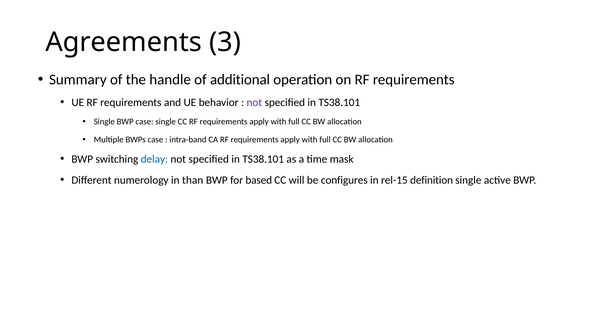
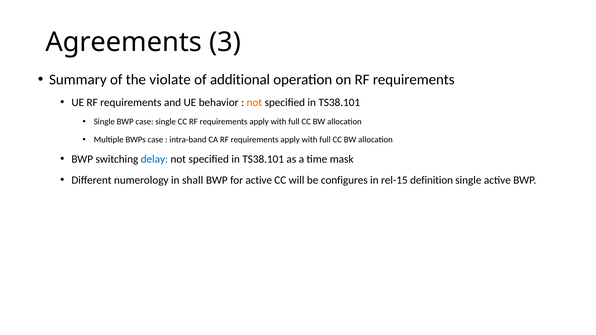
handle: handle -> violate
not at (254, 103) colour: purple -> orange
than: than -> shall
for based: based -> active
